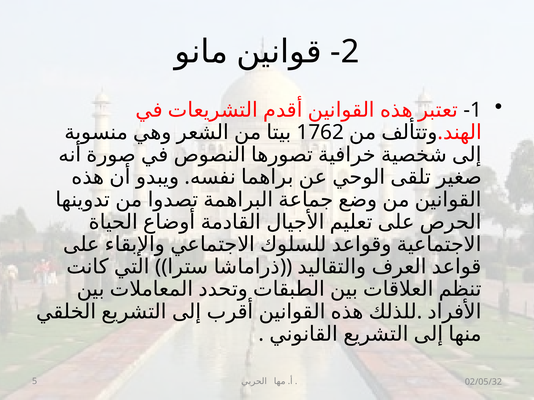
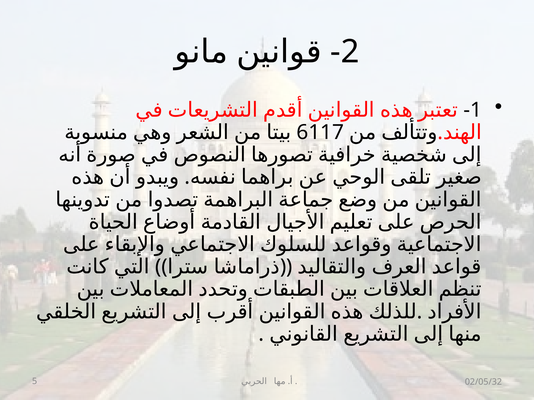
1762: 1762 -> 6117
